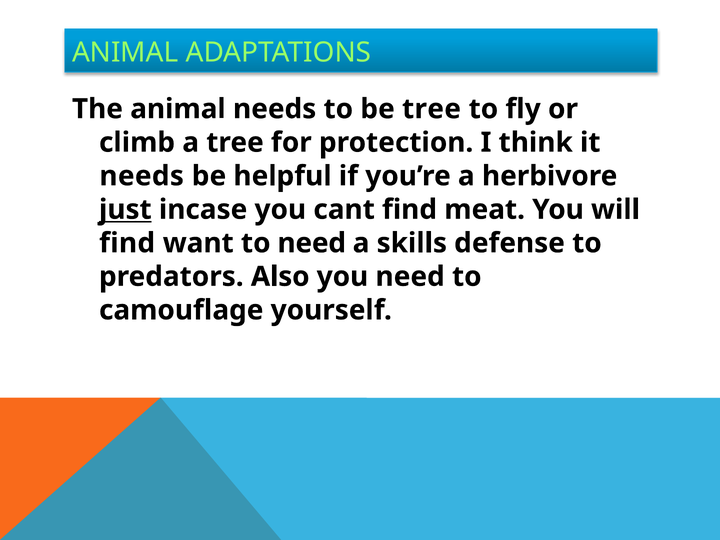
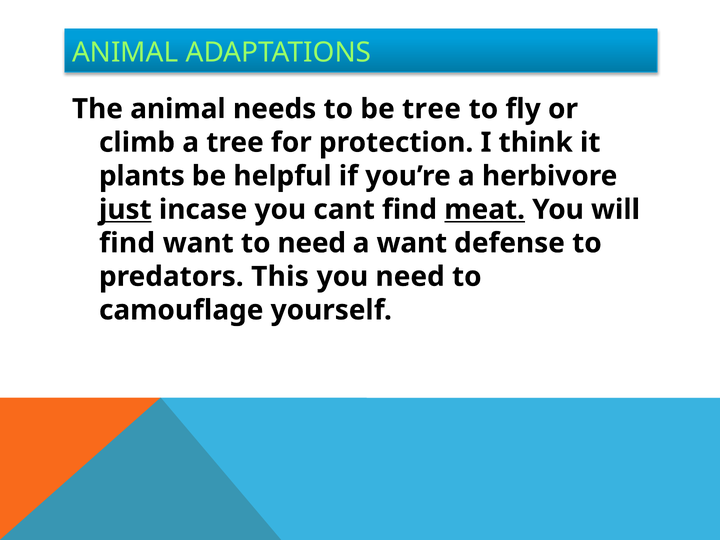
needs at (142, 176): needs -> plants
meat underline: none -> present
a skills: skills -> want
Also: Also -> This
